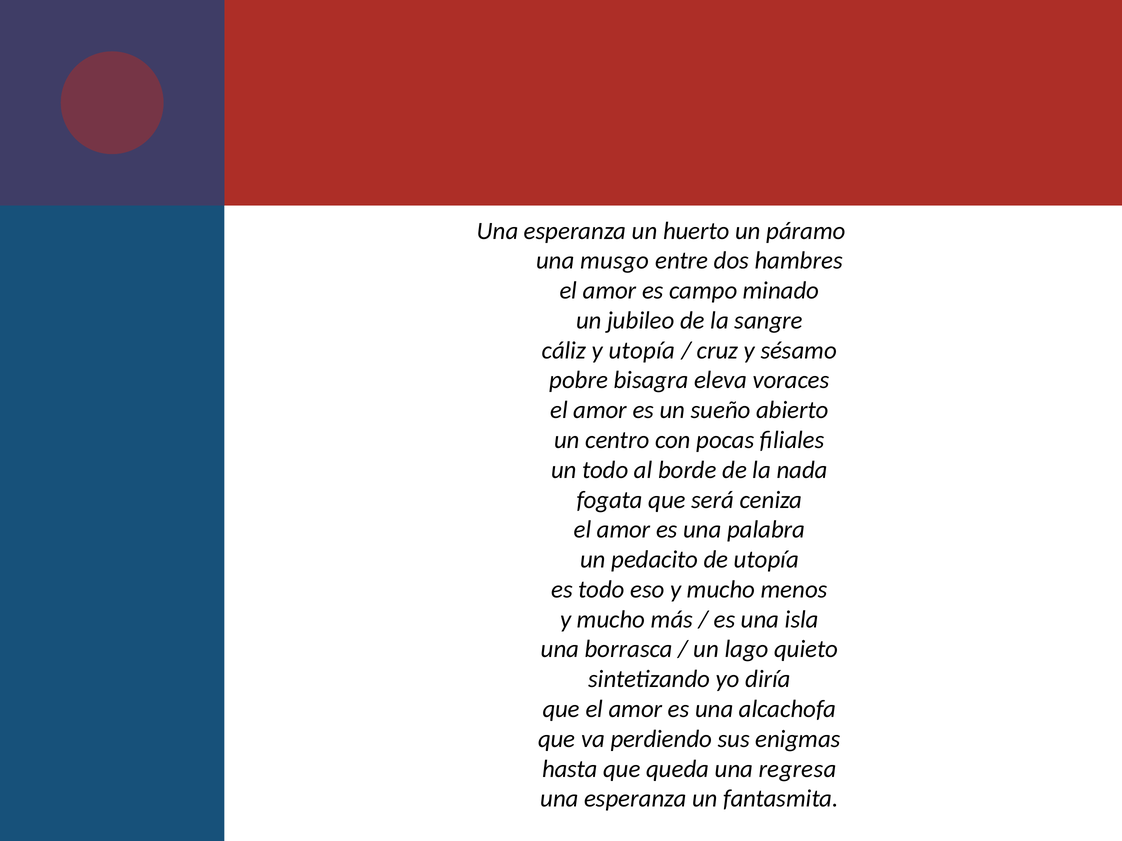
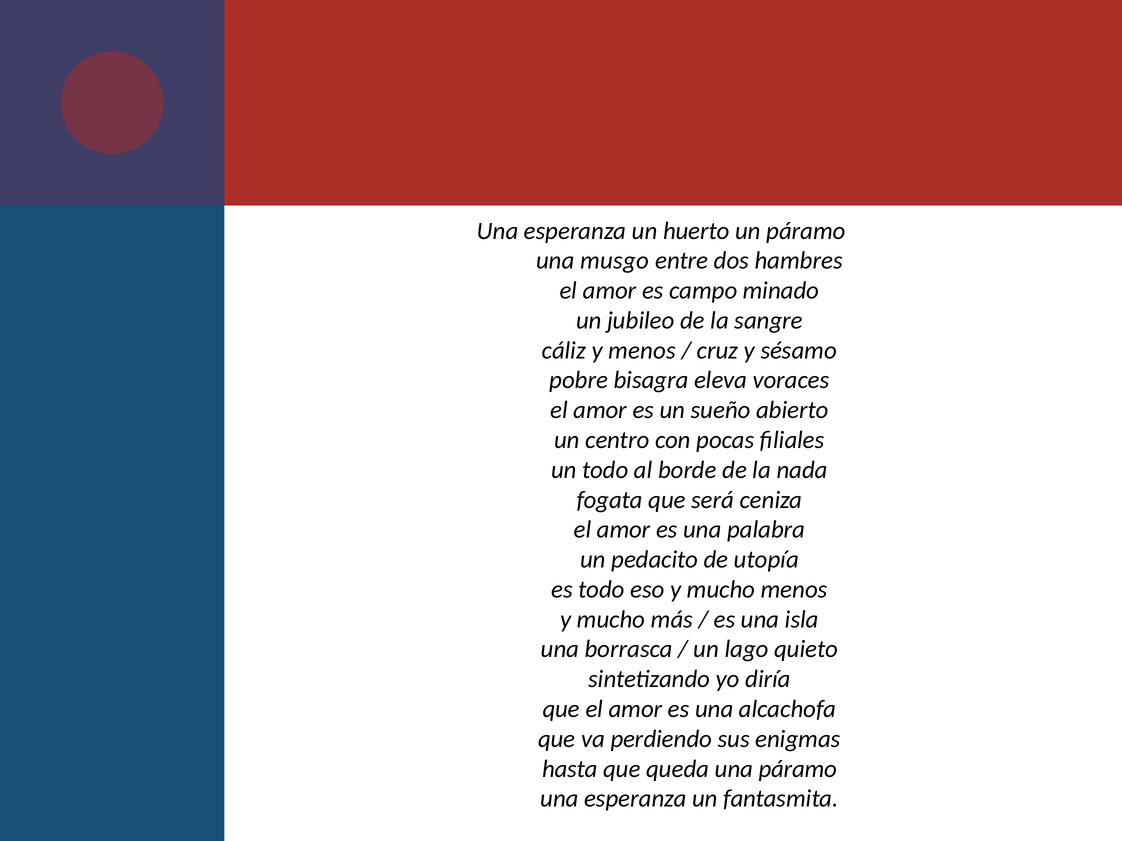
y utopía: utopía -> menos
una regresa: regresa -> páramo
